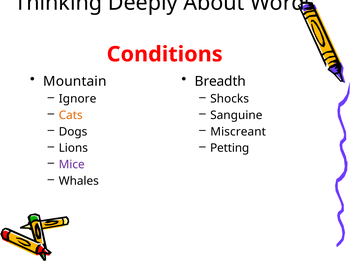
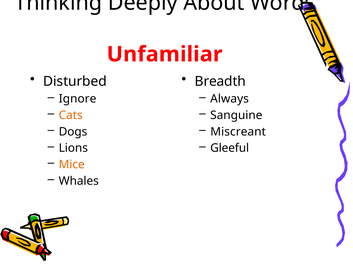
Conditions: Conditions -> Unfamiliar
Mountain: Mountain -> Disturbed
Shocks: Shocks -> Always
Petting: Petting -> Gleeful
Mice colour: purple -> orange
